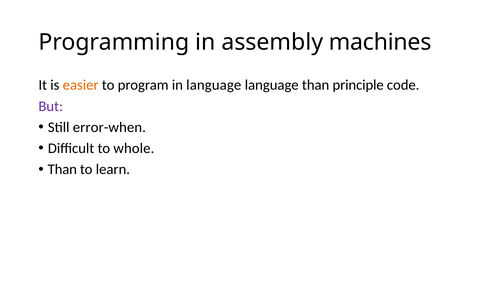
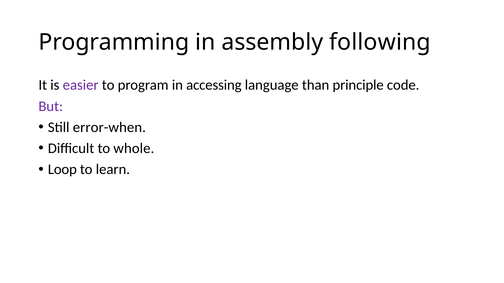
machines: machines -> following
easier colour: orange -> purple
in language: language -> accessing
Than at (62, 170): Than -> Loop
